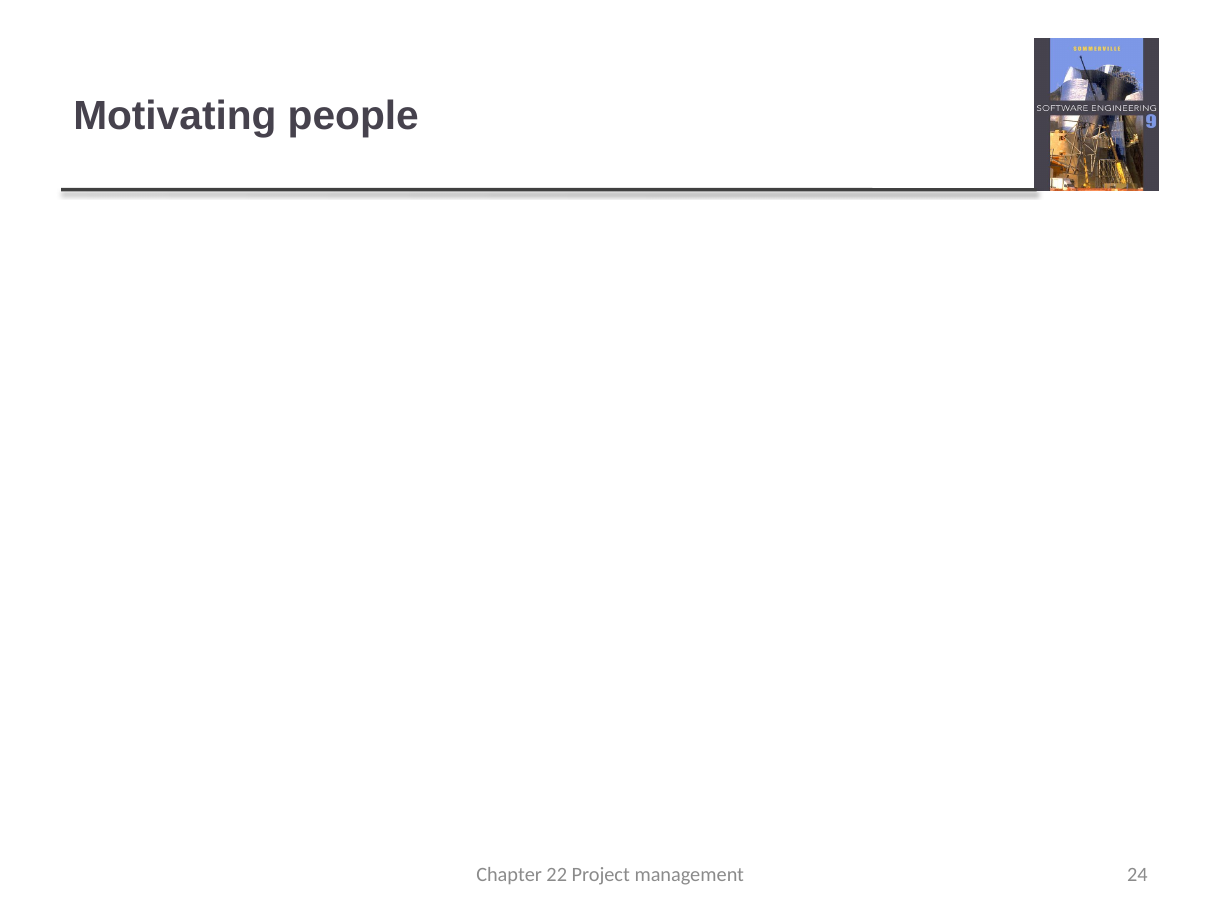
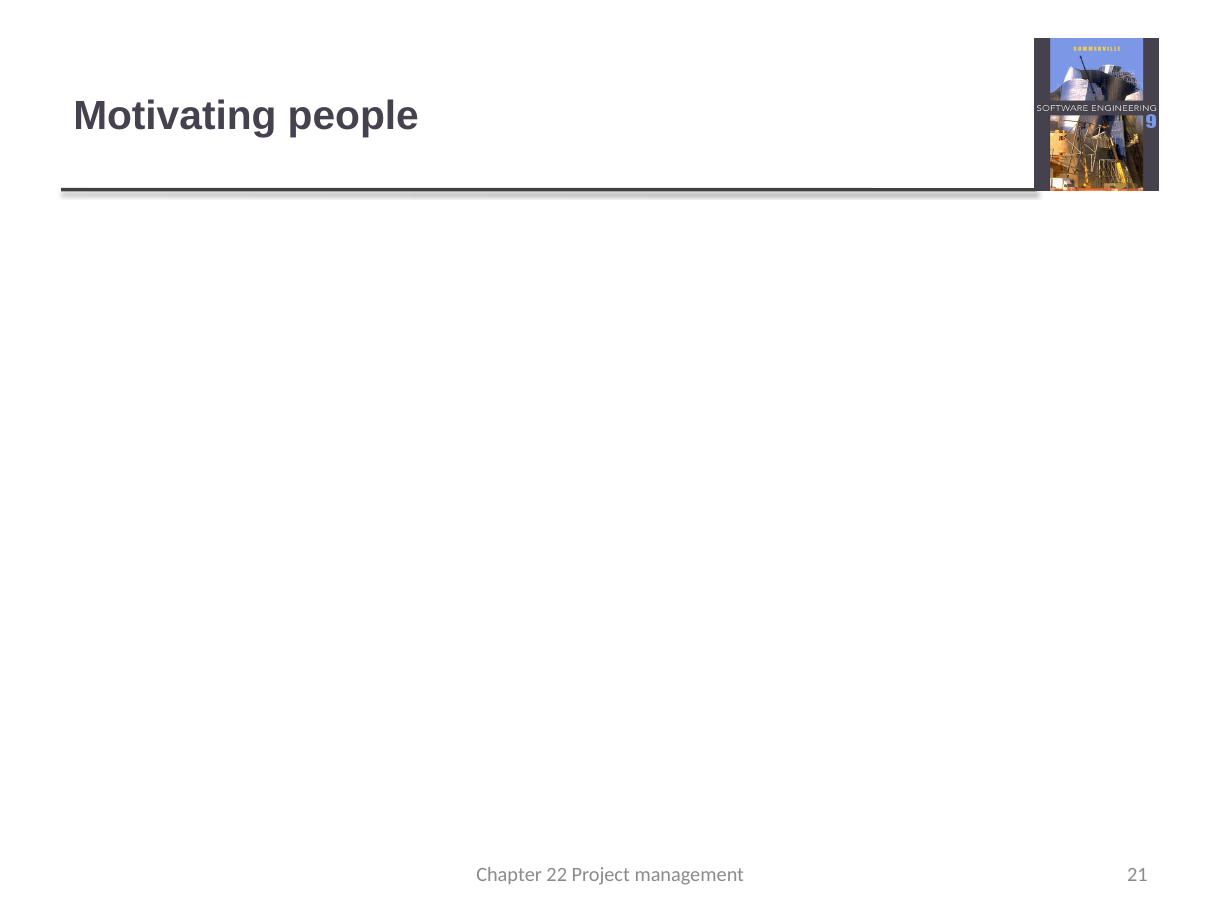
24: 24 -> 21
